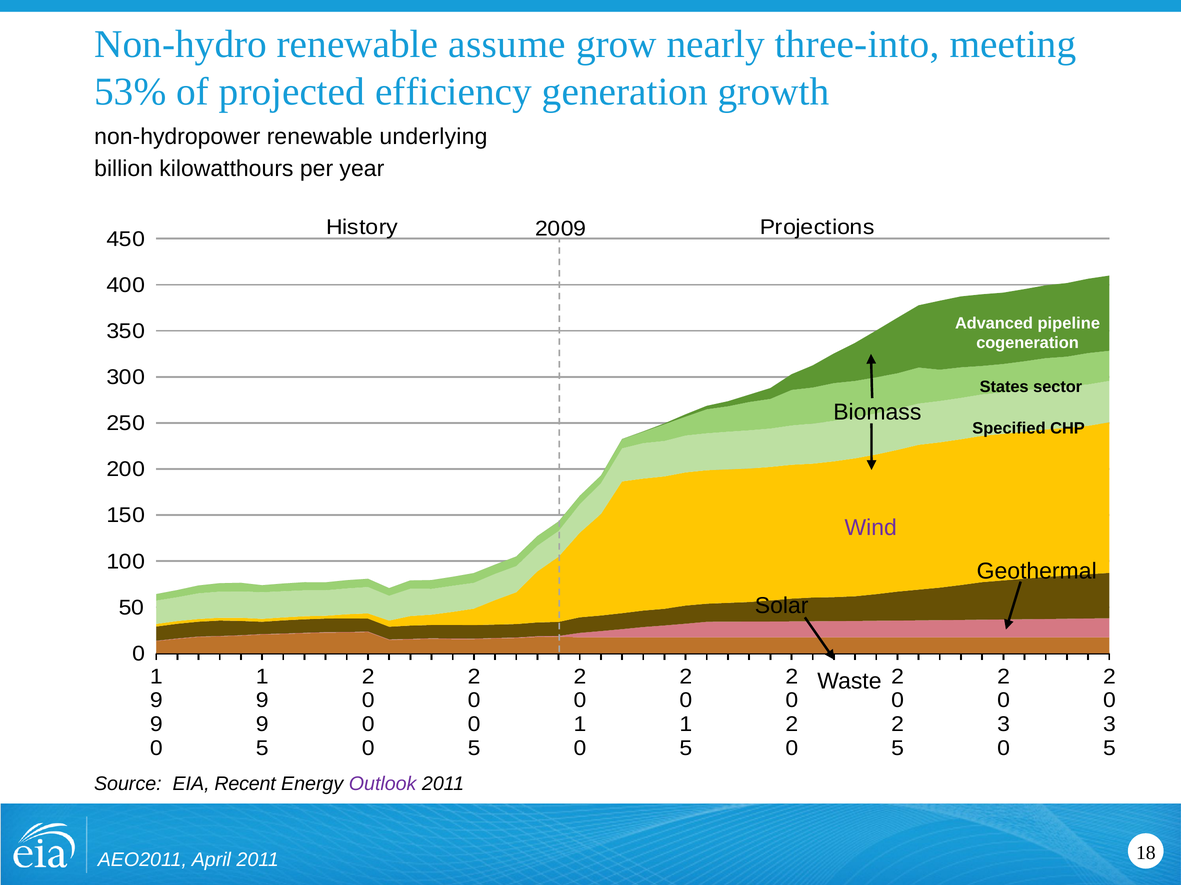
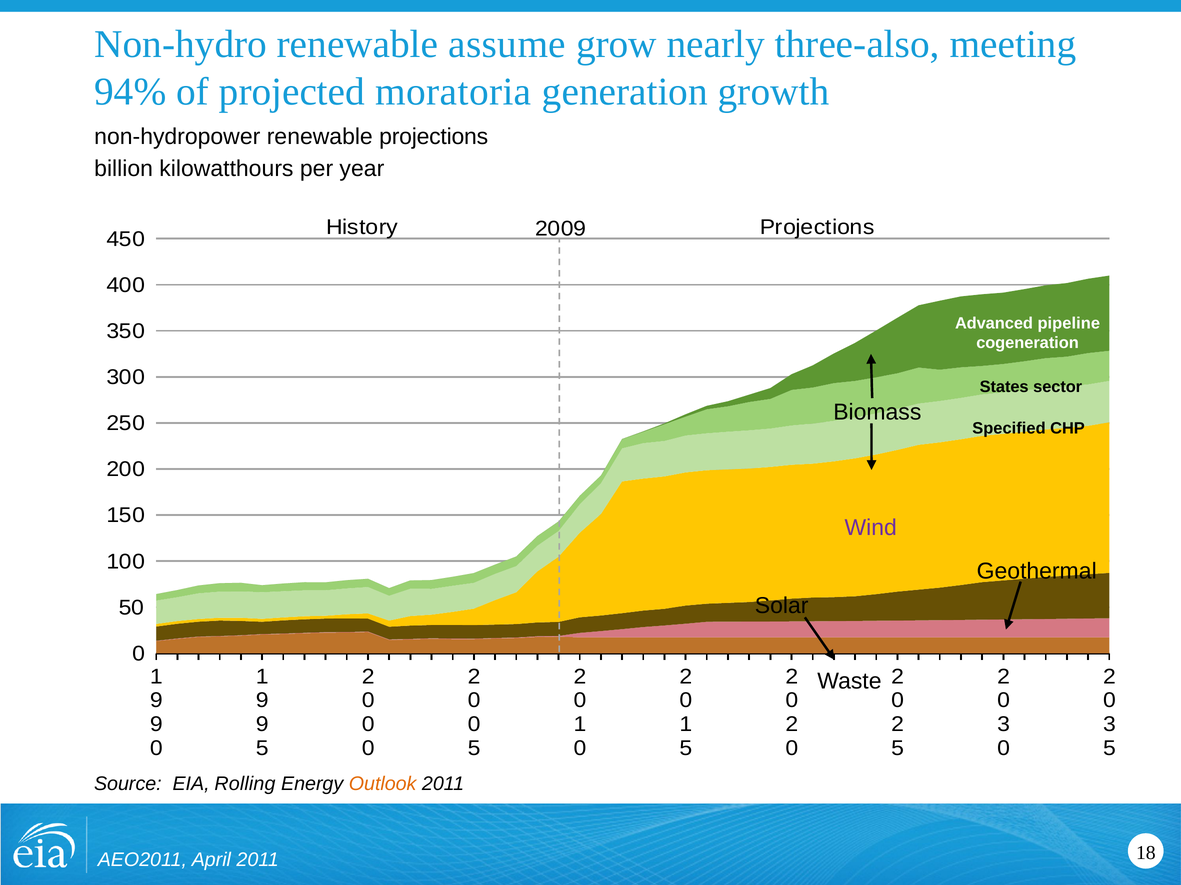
three-into: three-into -> three-also
53%: 53% -> 94%
efficiency: efficiency -> moratoria
renewable underlying: underlying -> projections
Recent: Recent -> Rolling
Outlook colour: purple -> orange
